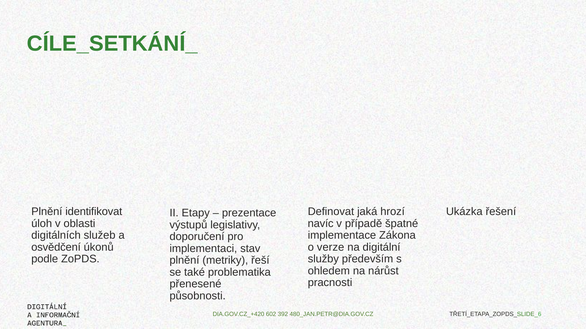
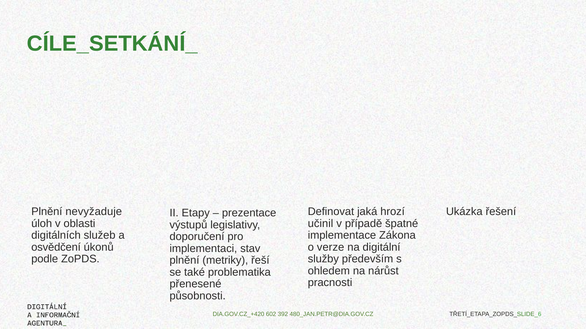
identifikovat: identifikovat -> nevyžaduje
navíc: navíc -> učinil
